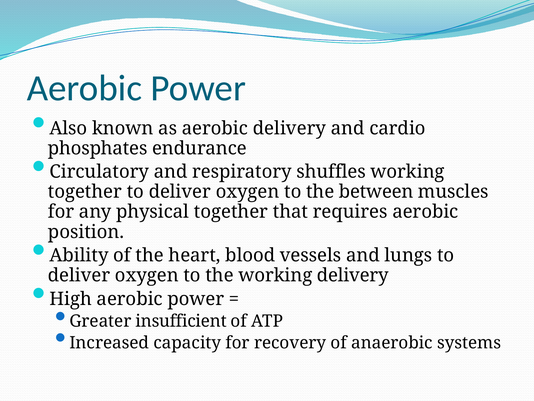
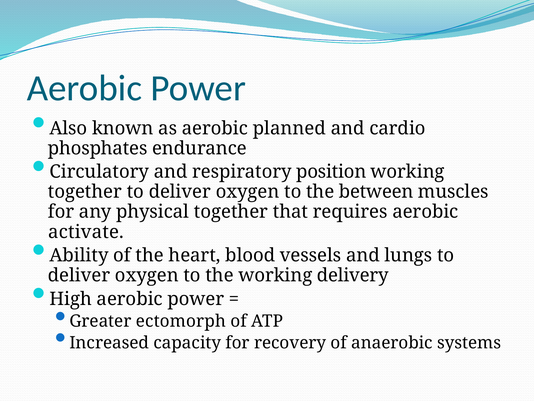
aerobic delivery: delivery -> planned
shuffles: shuffles -> position
position: position -> activate
insufficient: insufficient -> ectomorph
